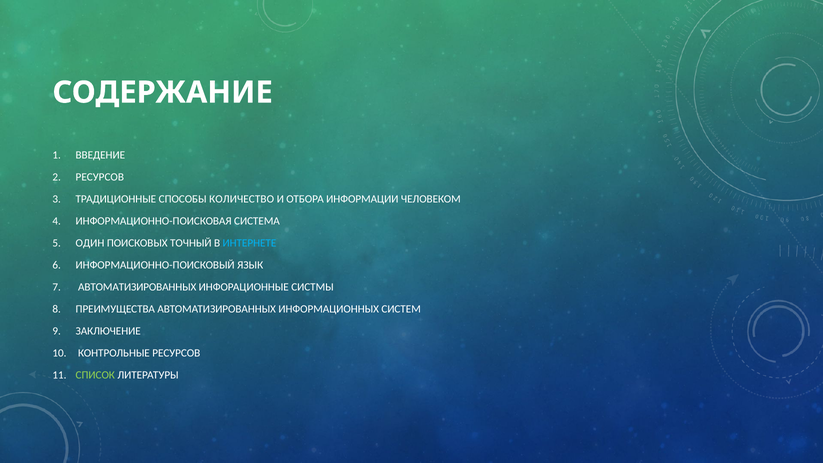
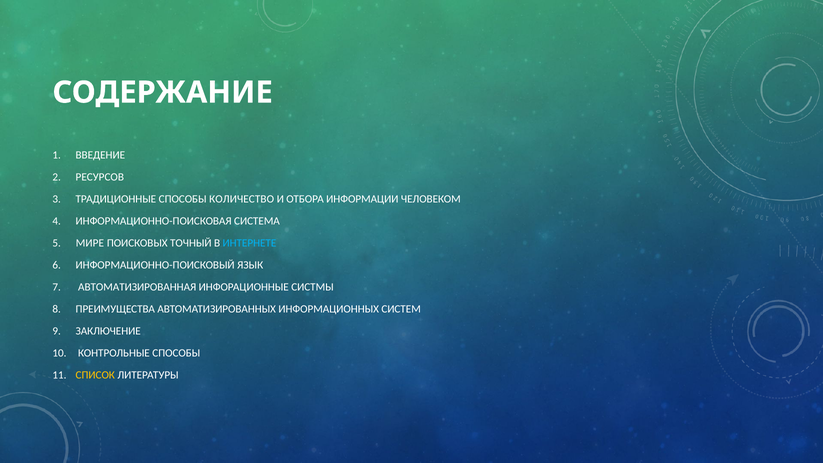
ОДИН: ОДИН -> МИРЕ
АВТОМАТИЗИРОВАННЫХ at (137, 287): АВТОМАТИЗИРОВАННЫХ -> АВТОМАТИЗИРОВАННАЯ
КОНТРОЛЬНЫЕ РЕСУРСОВ: РЕСУРСОВ -> СПОСОБЫ
СПИСОК colour: light green -> yellow
